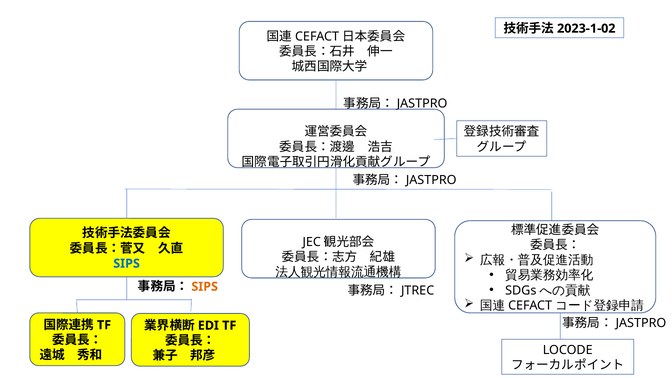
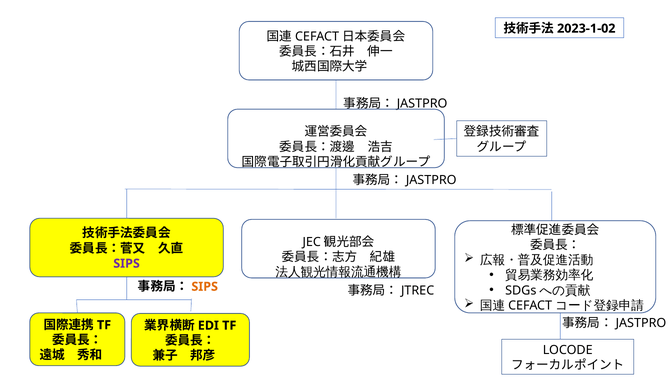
SIPS at (127, 264) colour: blue -> purple
